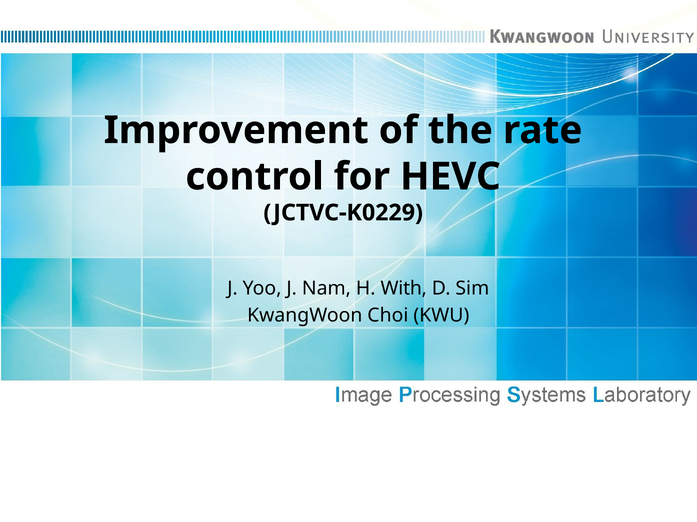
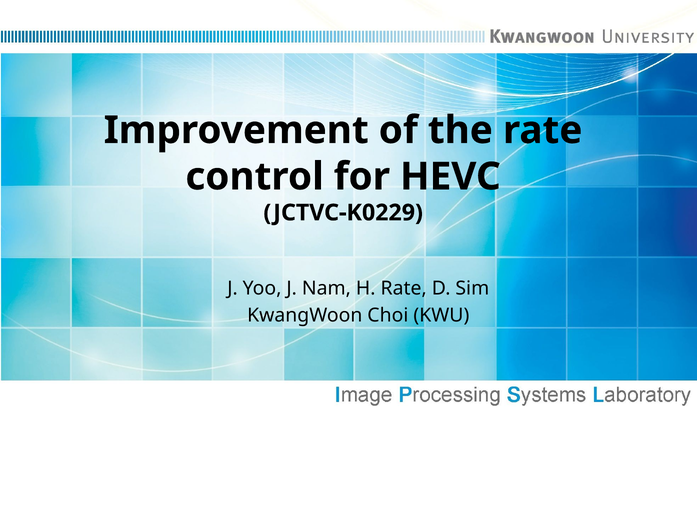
H With: With -> Rate
